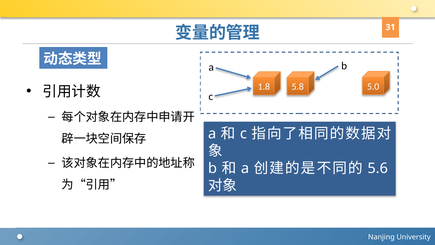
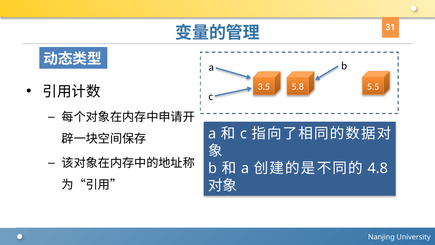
1.8: 1.8 -> 3.5
5.0: 5.0 -> 5.5
5.6: 5.6 -> 4.8
